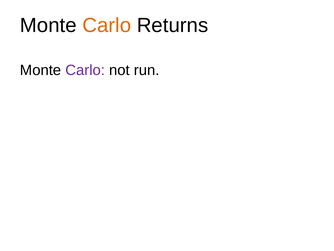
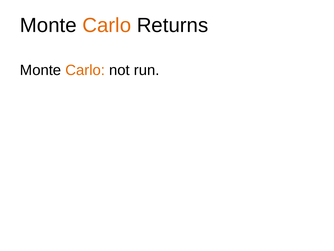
Carlo at (85, 70) colour: purple -> orange
